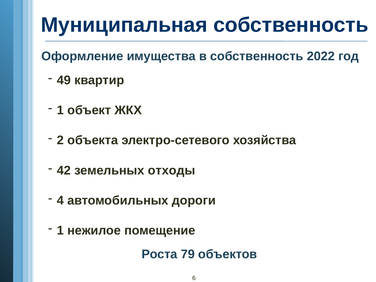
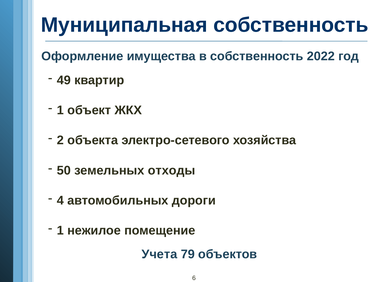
42: 42 -> 50
Роста: Роста -> Учета
